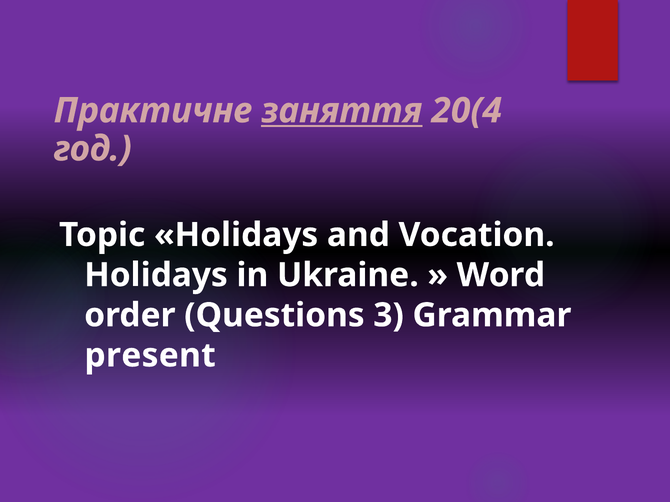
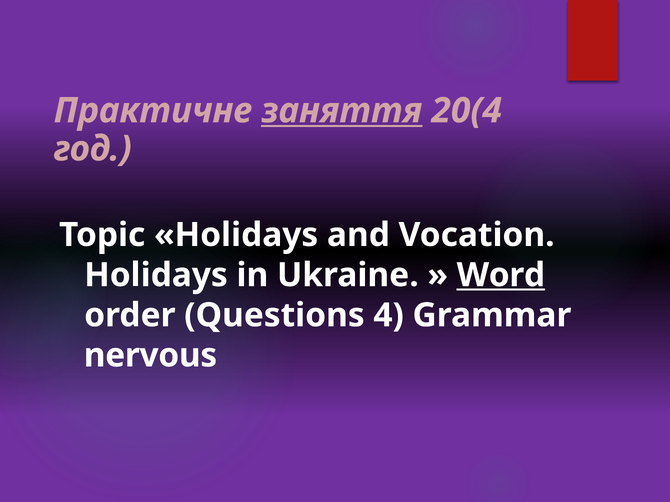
Word underline: none -> present
3: 3 -> 4
present: present -> nervous
